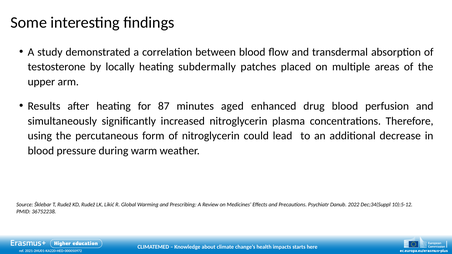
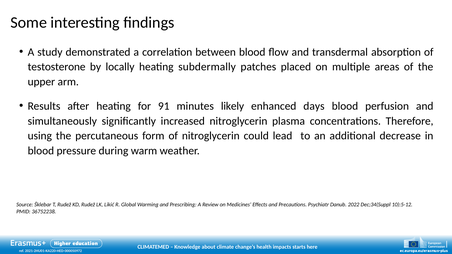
87: 87 -> 91
aged: aged -> likely
drug: drug -> days
